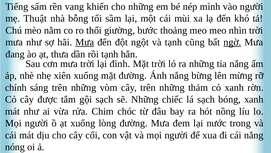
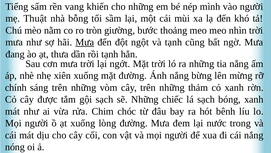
thổi: thổi -> tròn
ngờ underline: present -> none
đình: đình -> ngớt
nồng: nồng -> bênh
